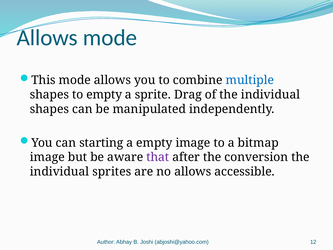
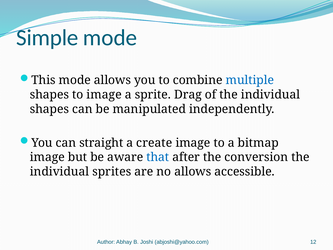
Allows at (47, 38): Allows -> Simple
to empty: empty -> image
starting: starting -> straight
a empty: empty -> create
that colour: purple -> blue
